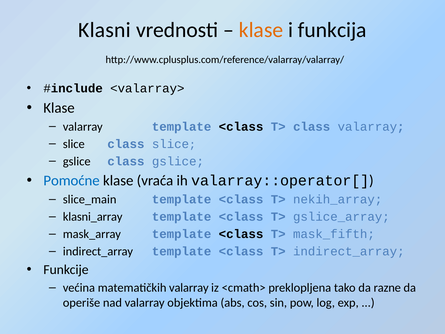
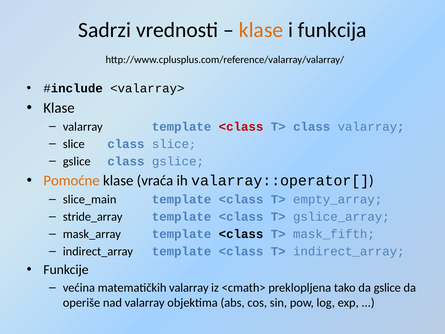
Klasni: Klasni -> Sadrzi
<class at (241, 126) colour: black -> red
Pomoćne colour: blue -> orange
nekih_array: nekih_array -> empty_array
klasni_array: klasni_array -> stride_array
da razne: razne -> gslice
